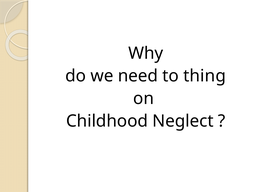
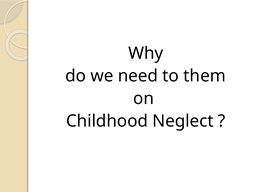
thing: thing -> them
